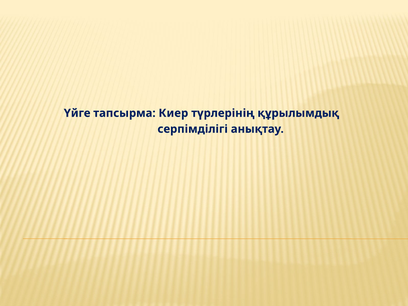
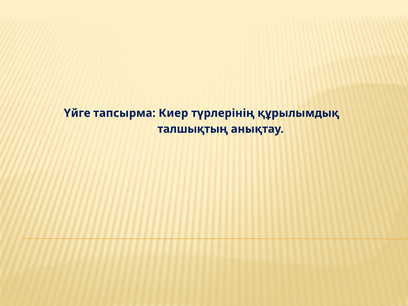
серпімділігі: серпімділігі -> талшықтың
